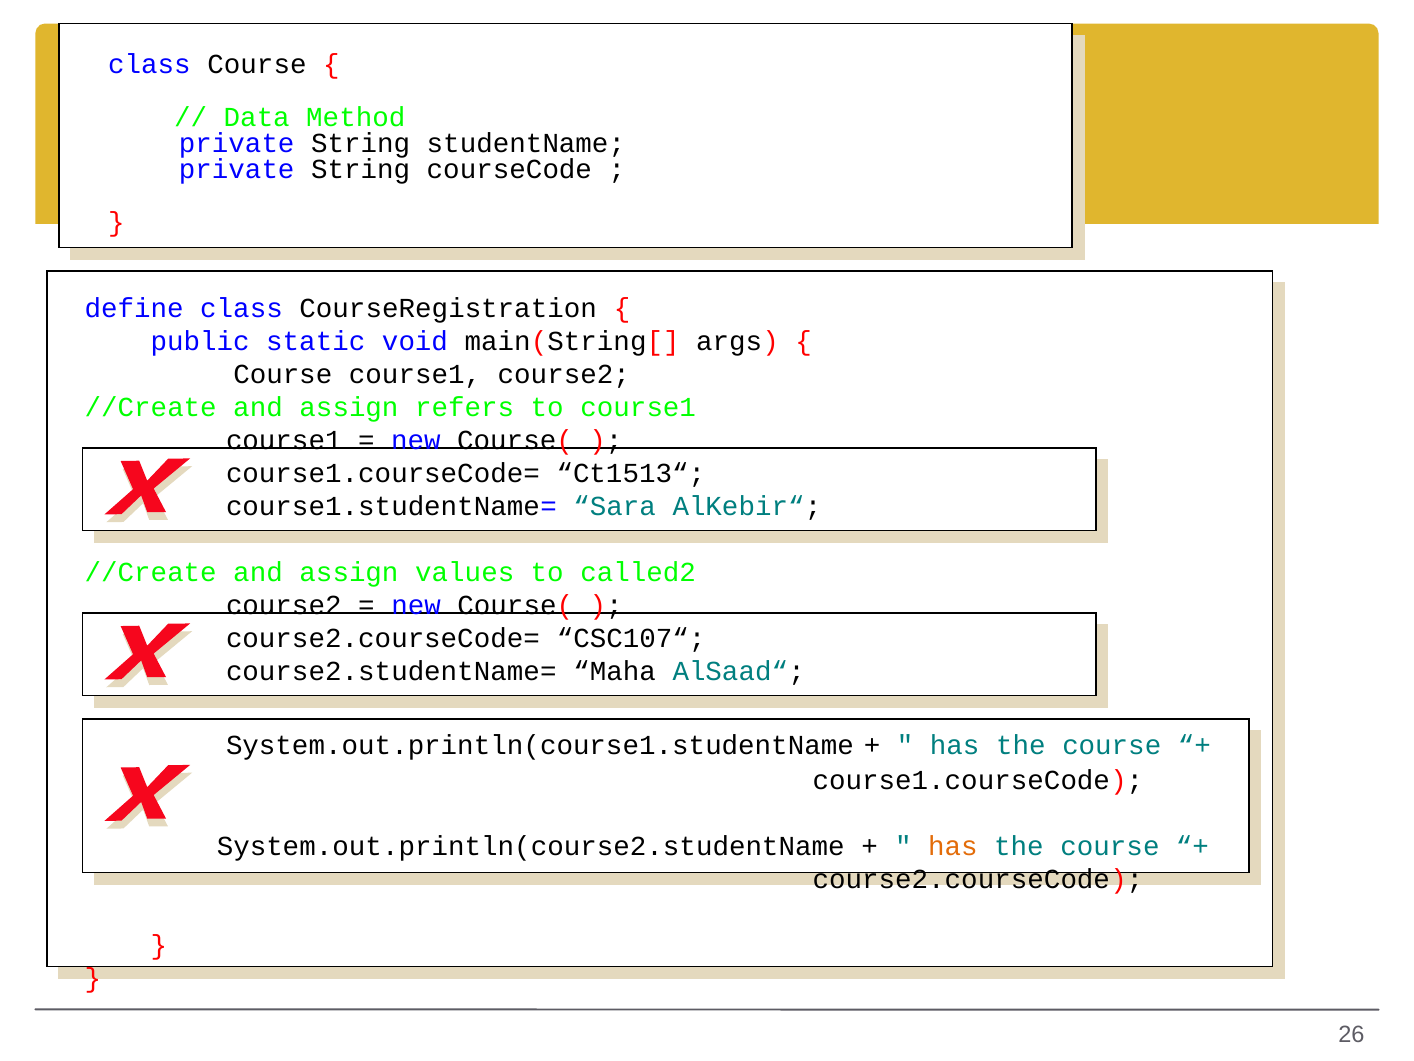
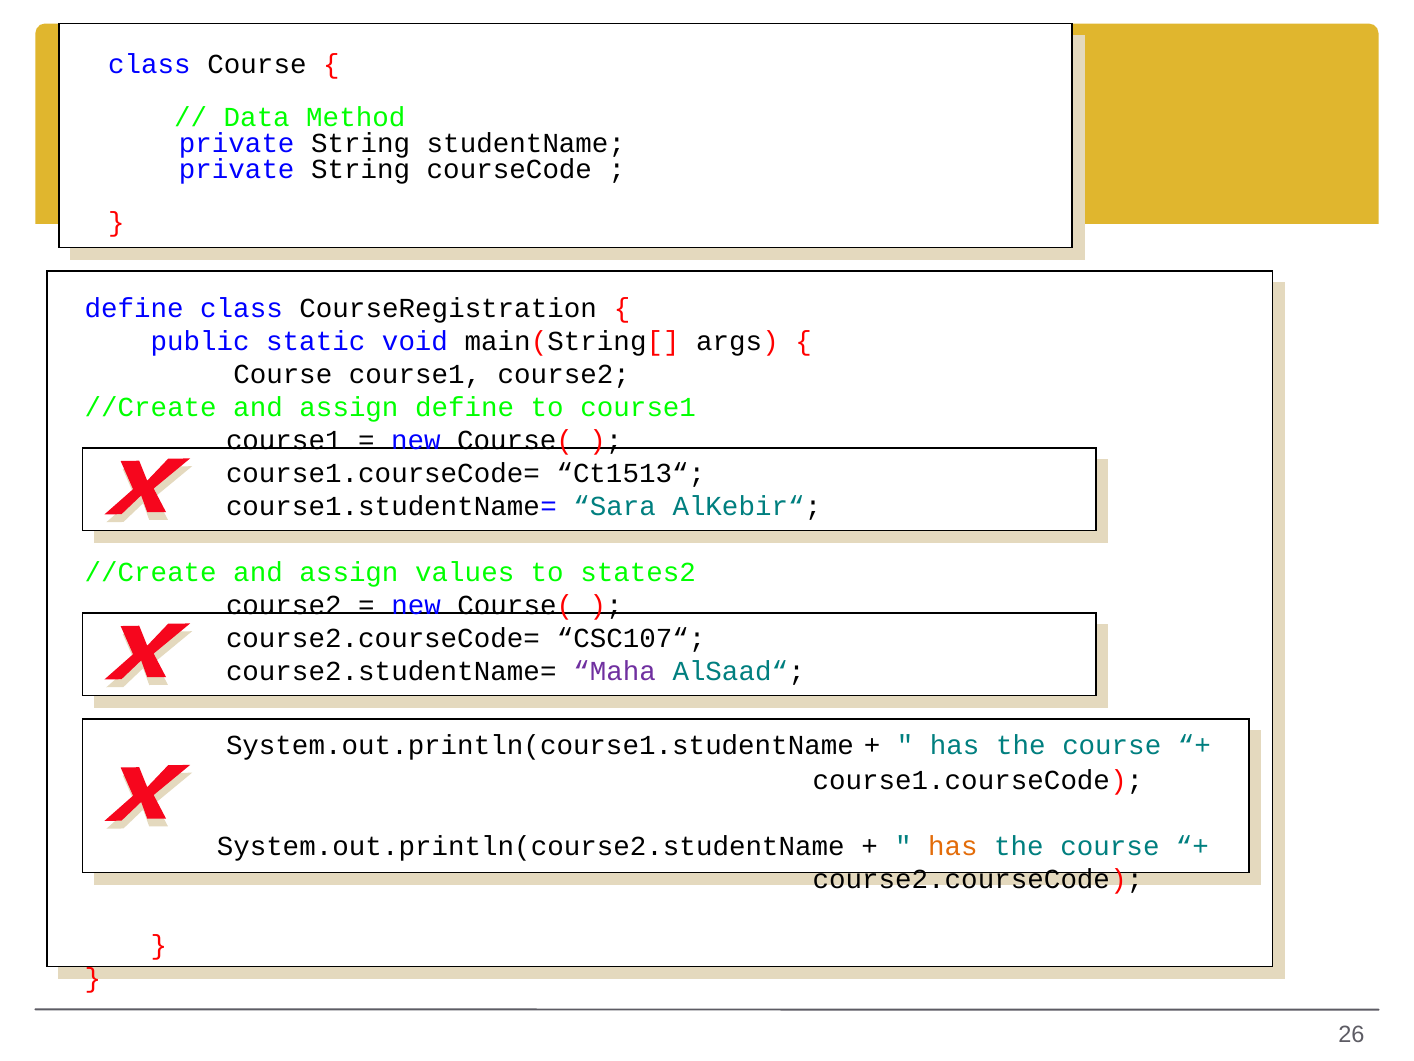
assign refers: refers -> define
called2: called2 -> states2
Maha colour: black -> purple
